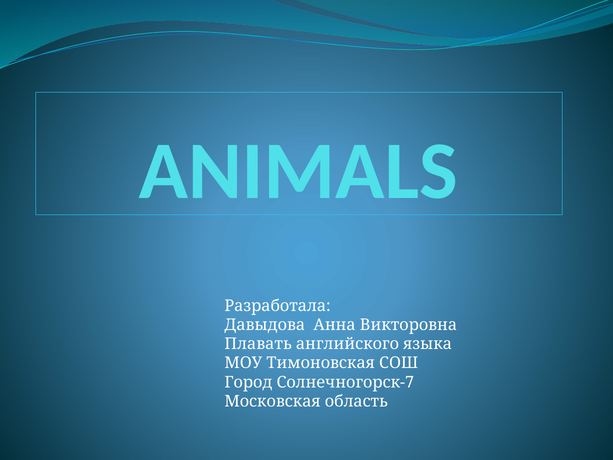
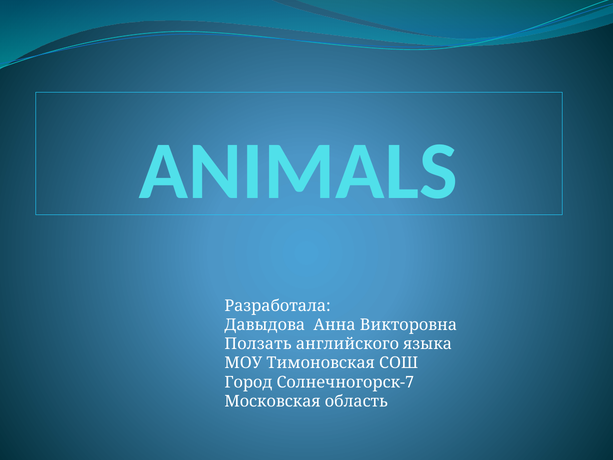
Плавать: Плавать -> Ползать
